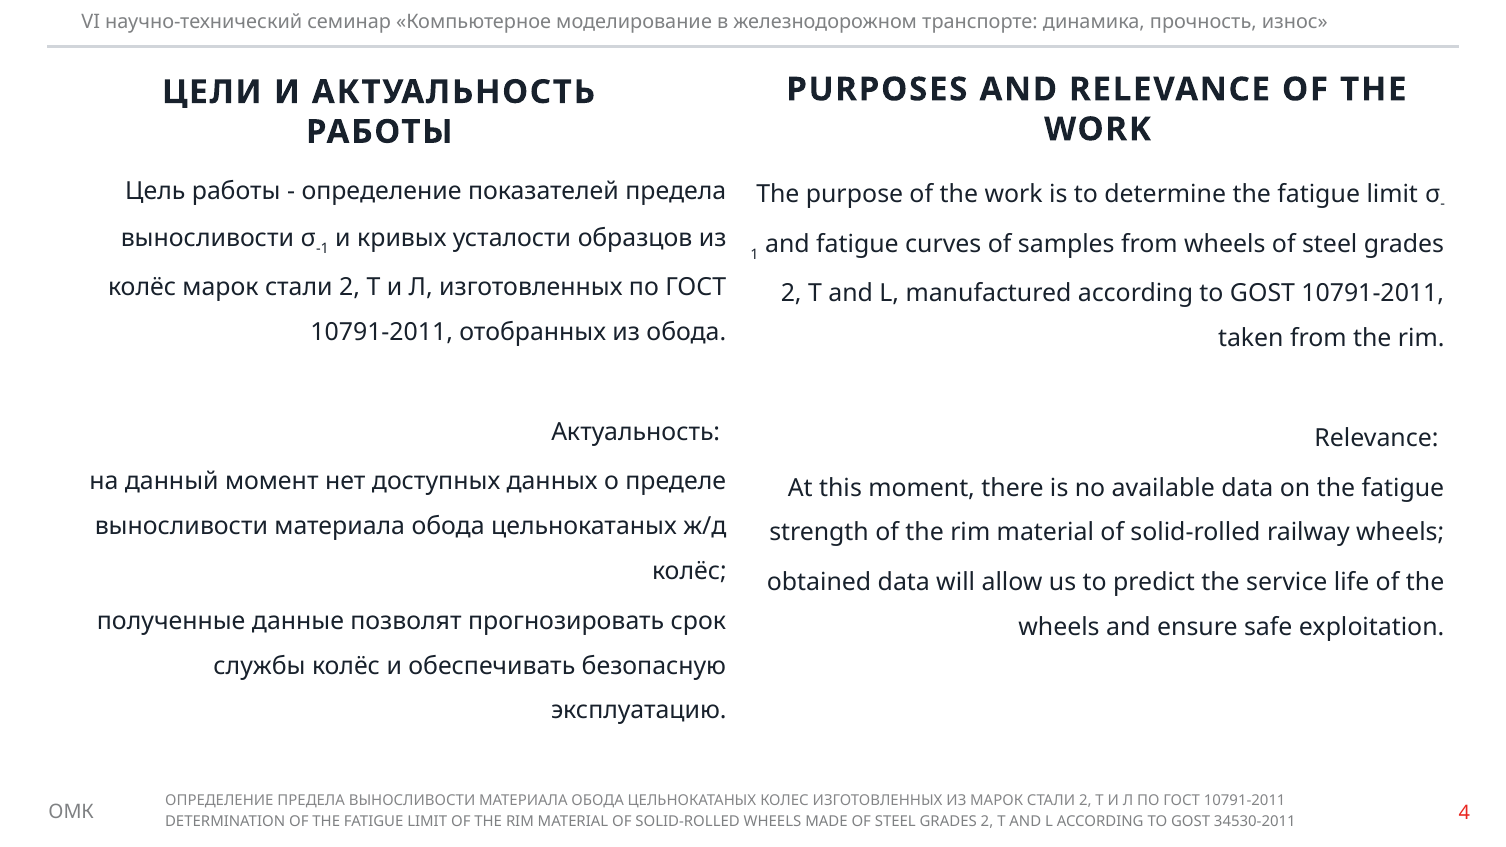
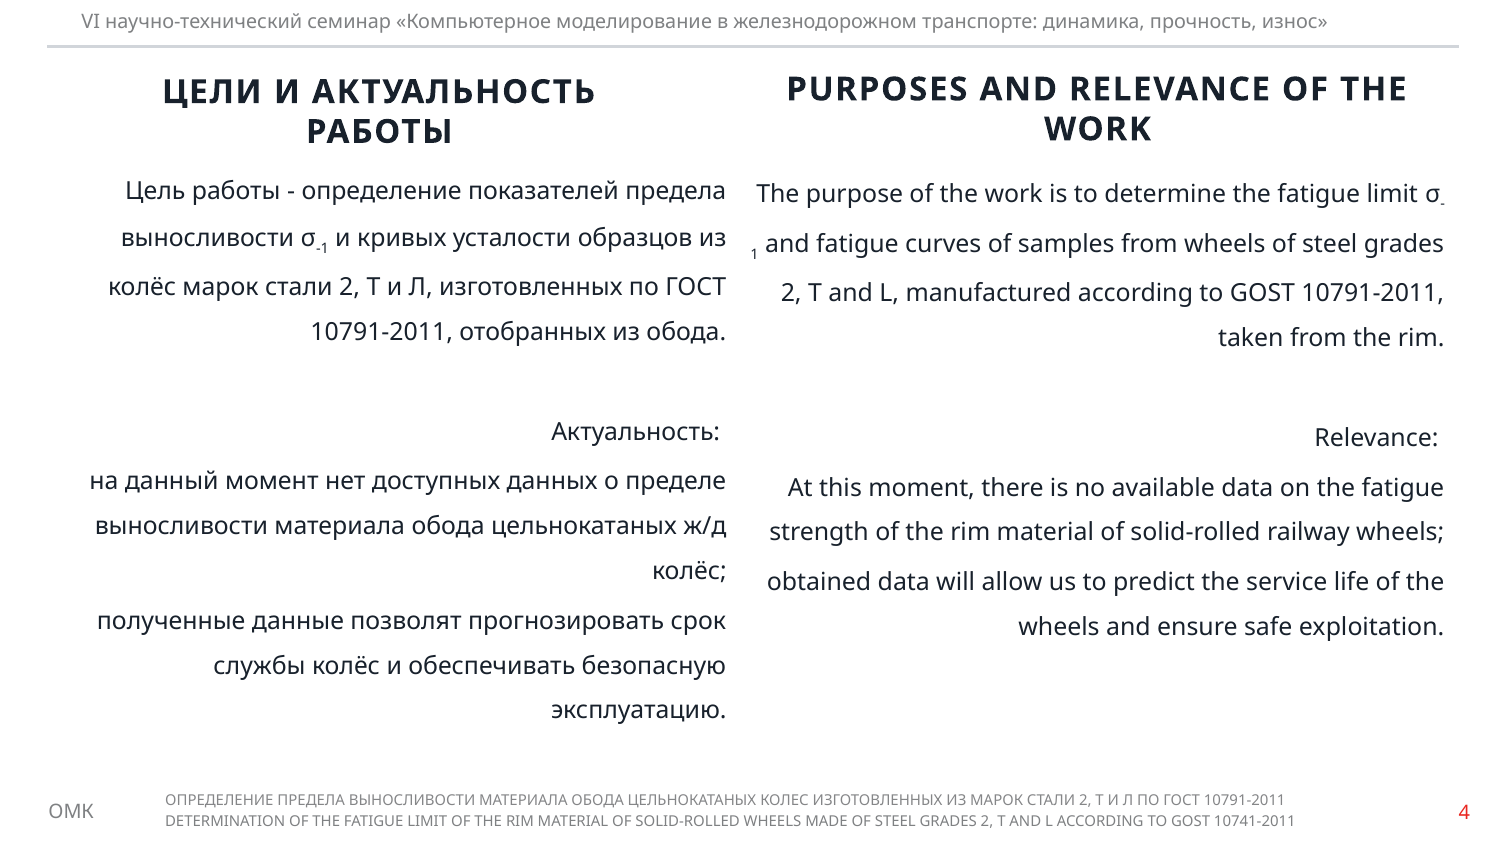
34530-2011: 34530-2011 -> 10741-2011
